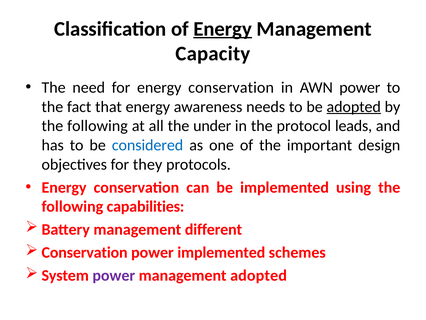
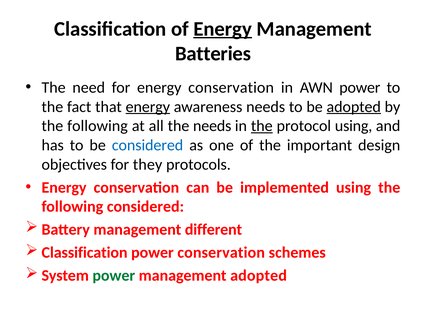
Capacity: Capacity -> Batteries
energy at (148, 107) underline: none -> present
the under: under -> needs
the at (262, 126) underline: none -> present
protocol leads: leads -> using
following capabilities: capabilities -> considered
Conservation at (85, 252): Conservation -> Classification
power implemented: implemented -> conservation
power at (114, 275) colour: purple -> green
